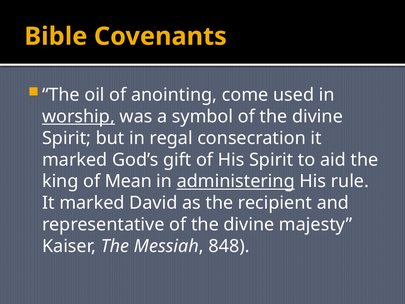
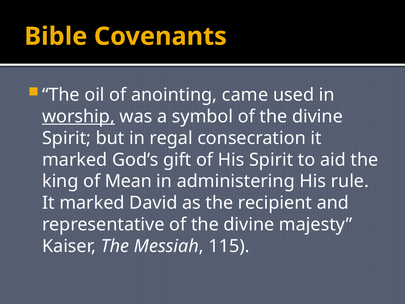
come: come -> came
administering underline: present -> none
848: 848 -> 115
